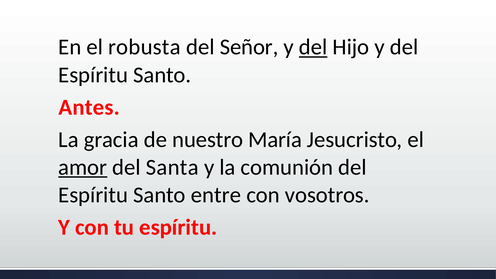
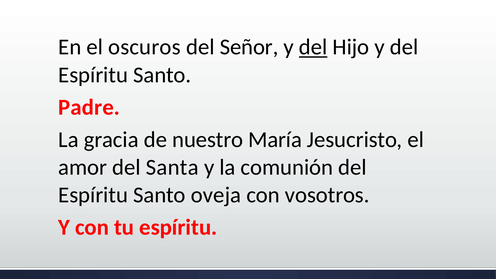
robusta: robusta -> oscuros
Antes: Antes -> Padre
amor underline: present -> none
entre: entre -> oveja
